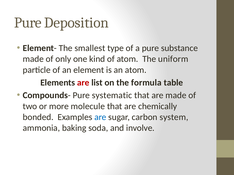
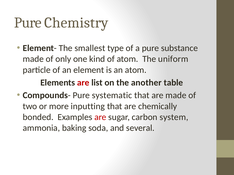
Deposition: Deposition -> Chemistry
formula: formula -> another
molecule: molecule -> inputting
are at (100, 117) colour: blue -> red
involve: involve -> several
